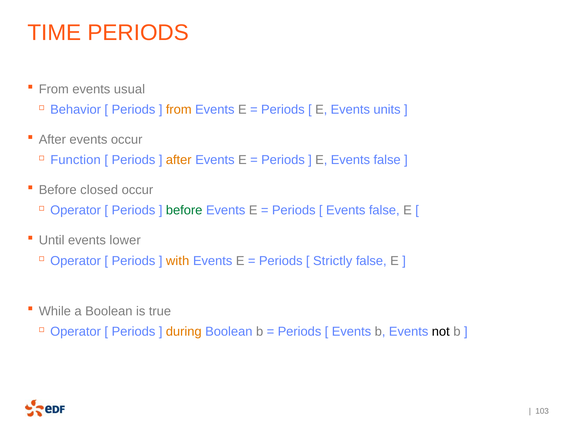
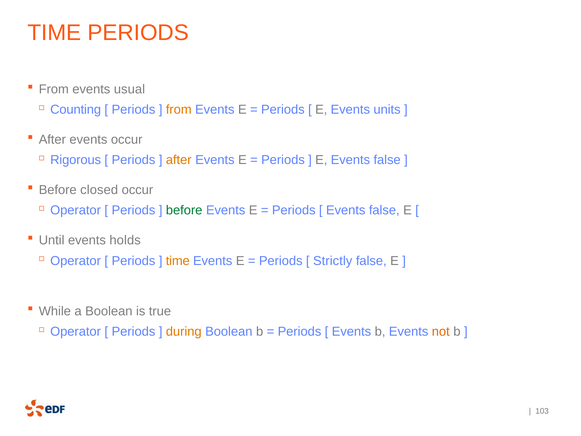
Behavior: Behavior -> Counting
Function: Function -> Rigorous
lower: lower -> holds
with at (178, 261): with -> time
not colour: black -> orange
